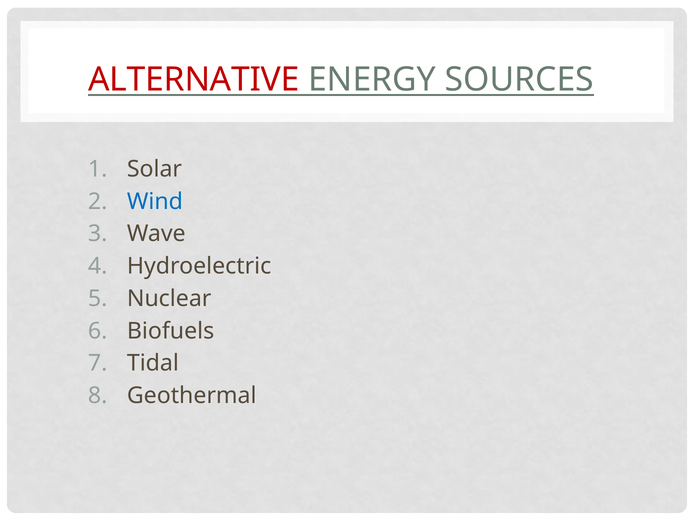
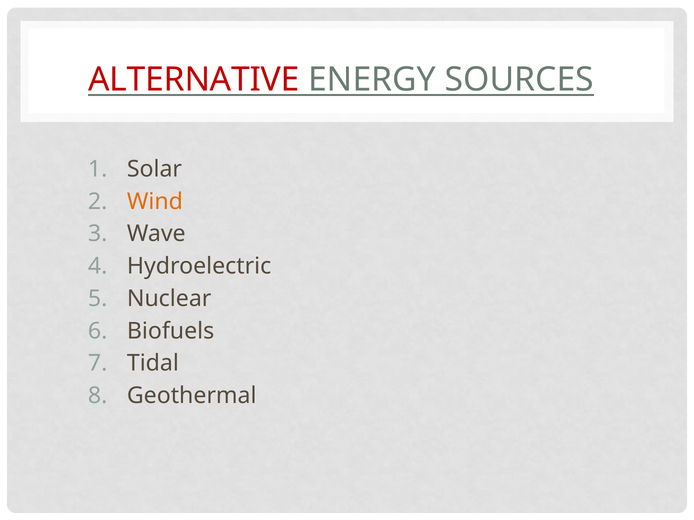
Wind colour: blue -> orange
